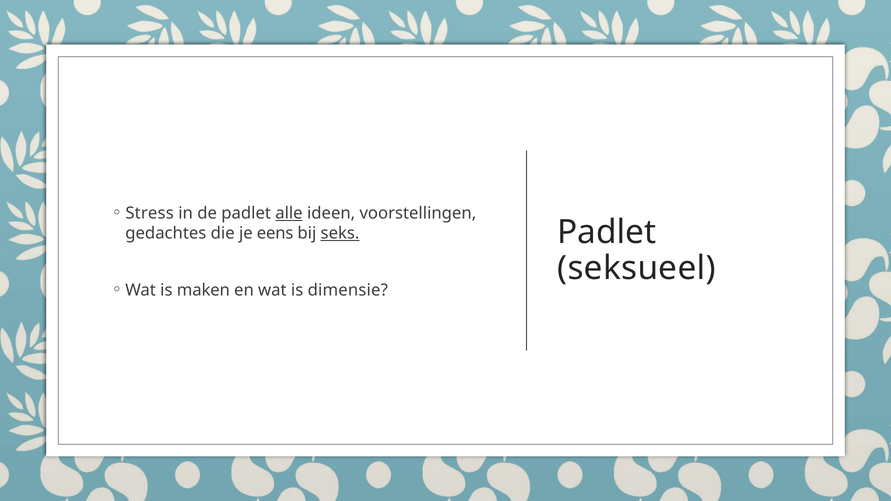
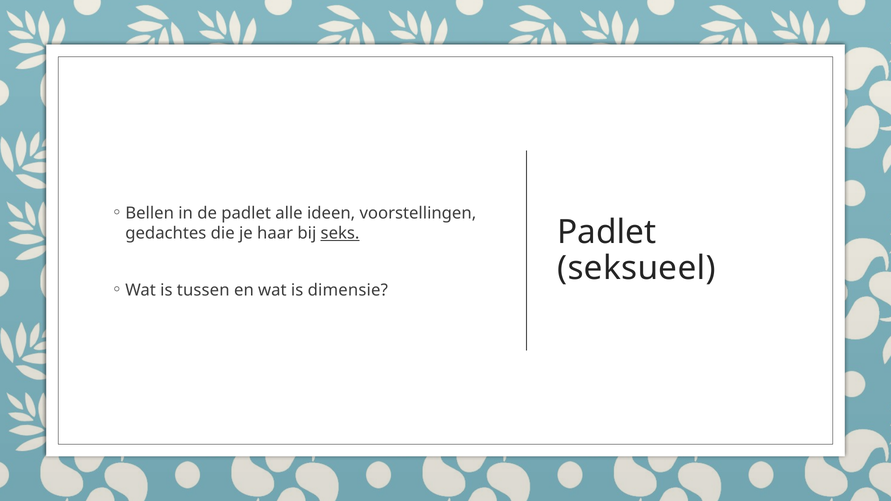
Stress: Stress -> Bellen
alle underline: present -> none
eens: eens -> haar
maken: maken -> tussen
